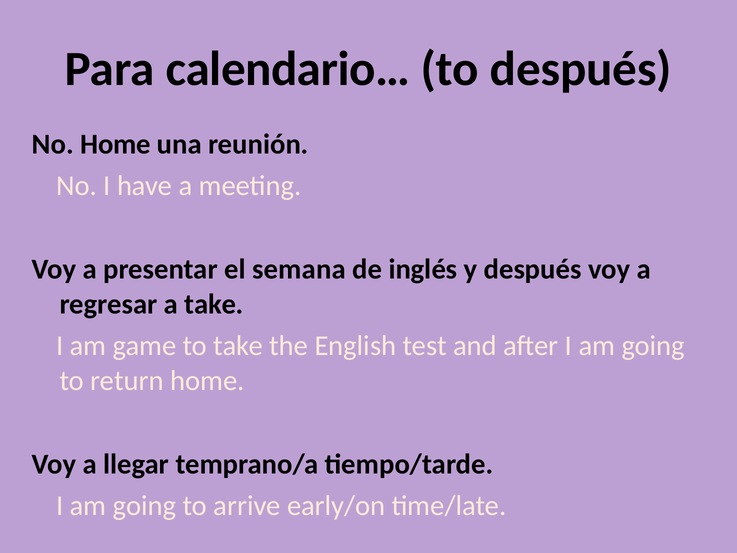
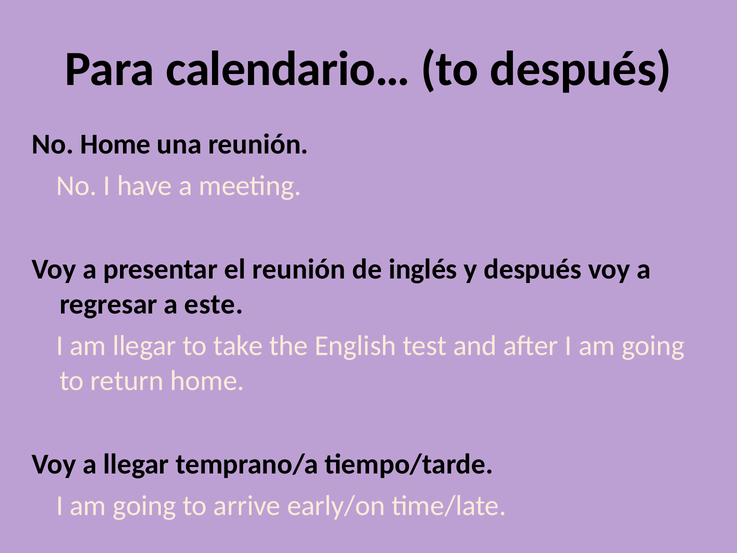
el semana: semana -> reunión
a take: take -> este
am game: game -> llegar
